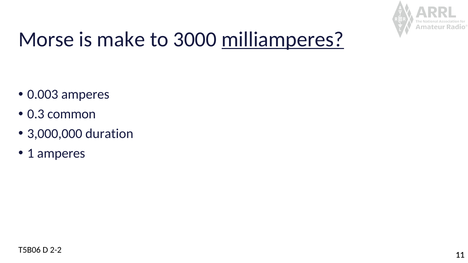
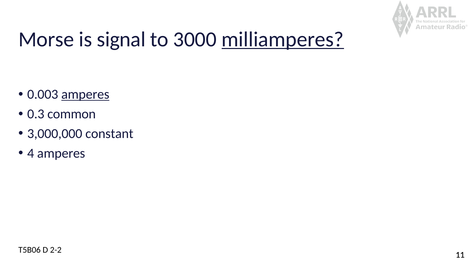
make: make -> signal
amperes at (85, 95) underline: none -> present
duration: duration -> constant
1: 1 -> 4
